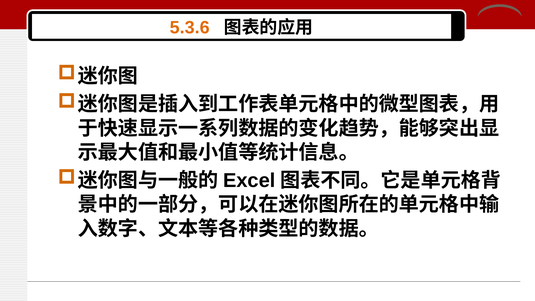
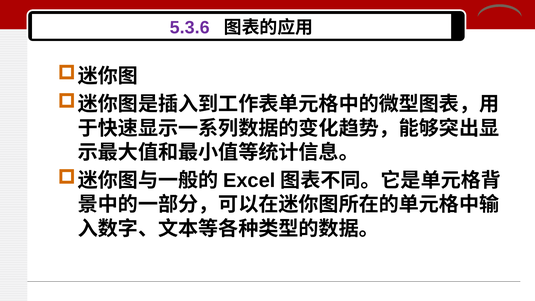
5.3.6 colour: orange -> purple
